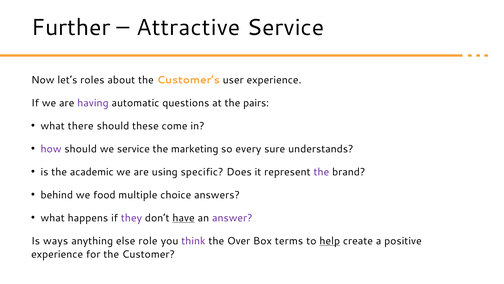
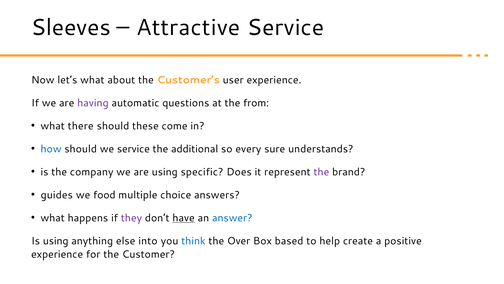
Further: Further -> Sleeves
let’s roles: roles -> what
pairs: pairs -> from
how colour: purple -> blue
marketing: marketing -> additional
academic: academic -> company
behind: behind -> guides
answer colour: purple -> blue
Is ways: ways -> using
role: role -> into
think colour: purple -> blue
terms: terms -> based
help underline: present -> none
